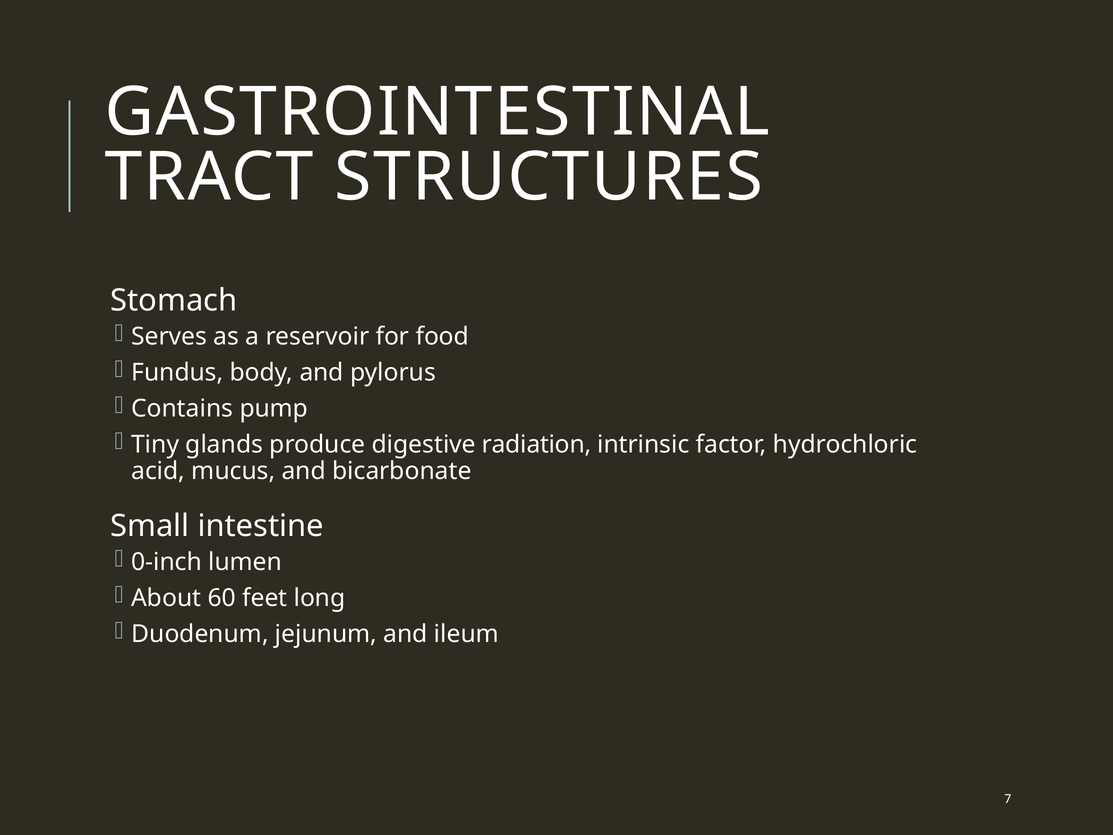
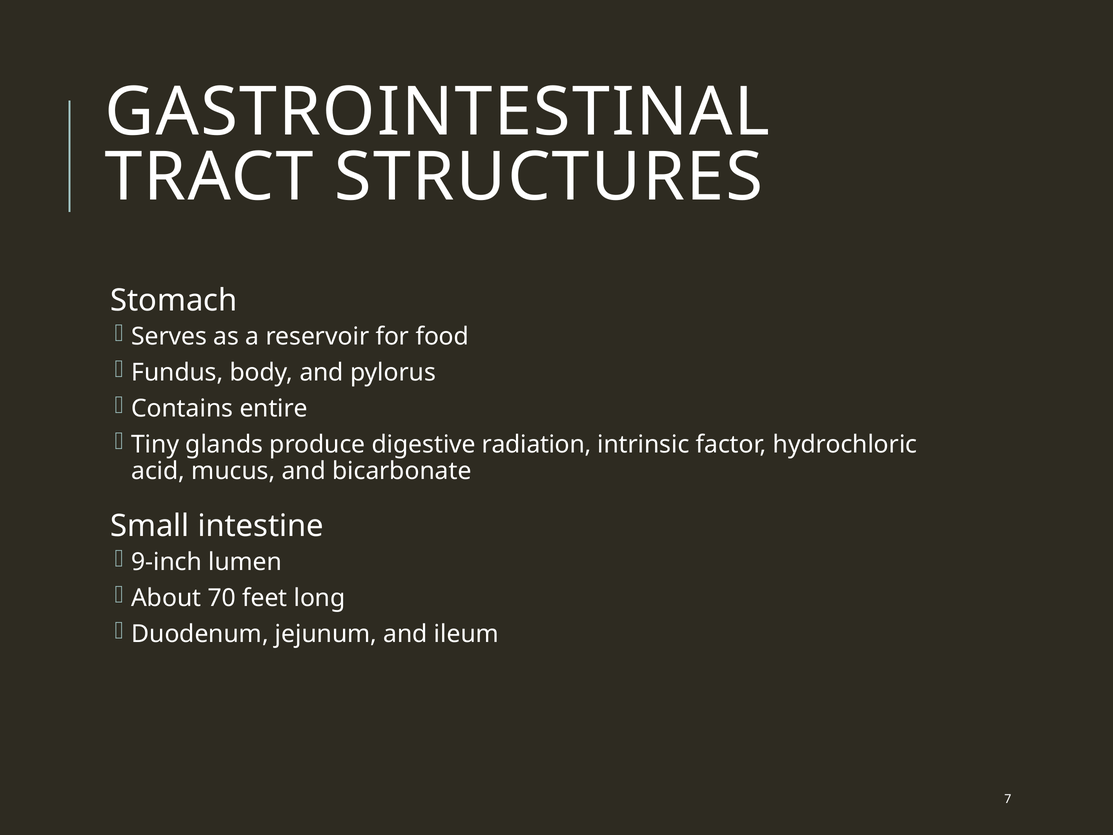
pump: pump -> entire
0-inch: 0-inch -> 9-inch
60: 60 -> 70
